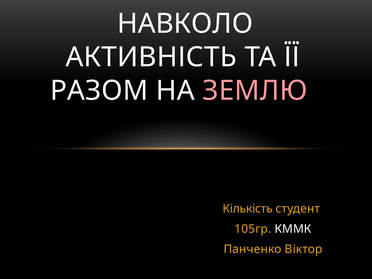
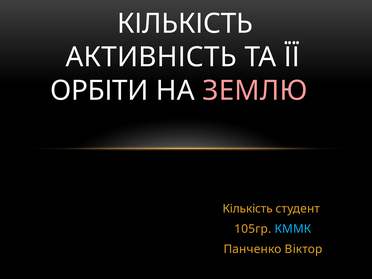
НАВКОЛО at (185, 24): НАВКОЛО -> КІЛЬКІСТЬ
РАЗОМ: РАЗОМ -> ОРБІТИ
КММК colour: white -> light blue
